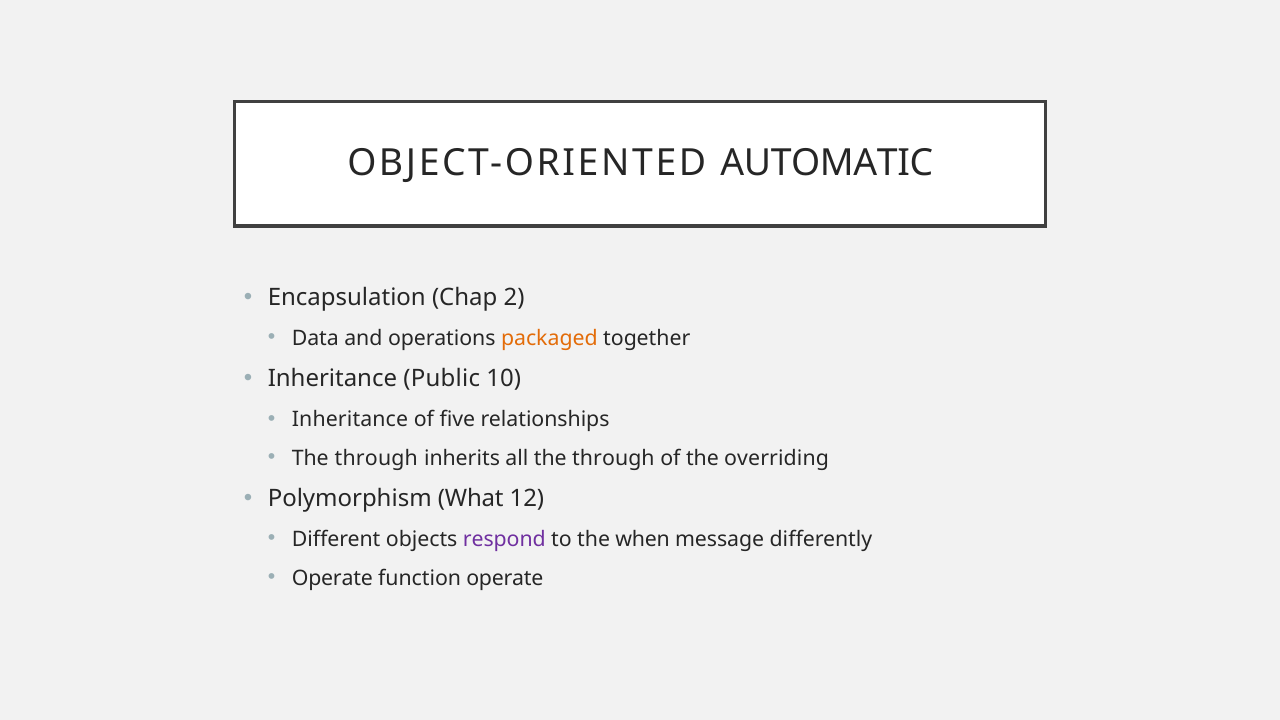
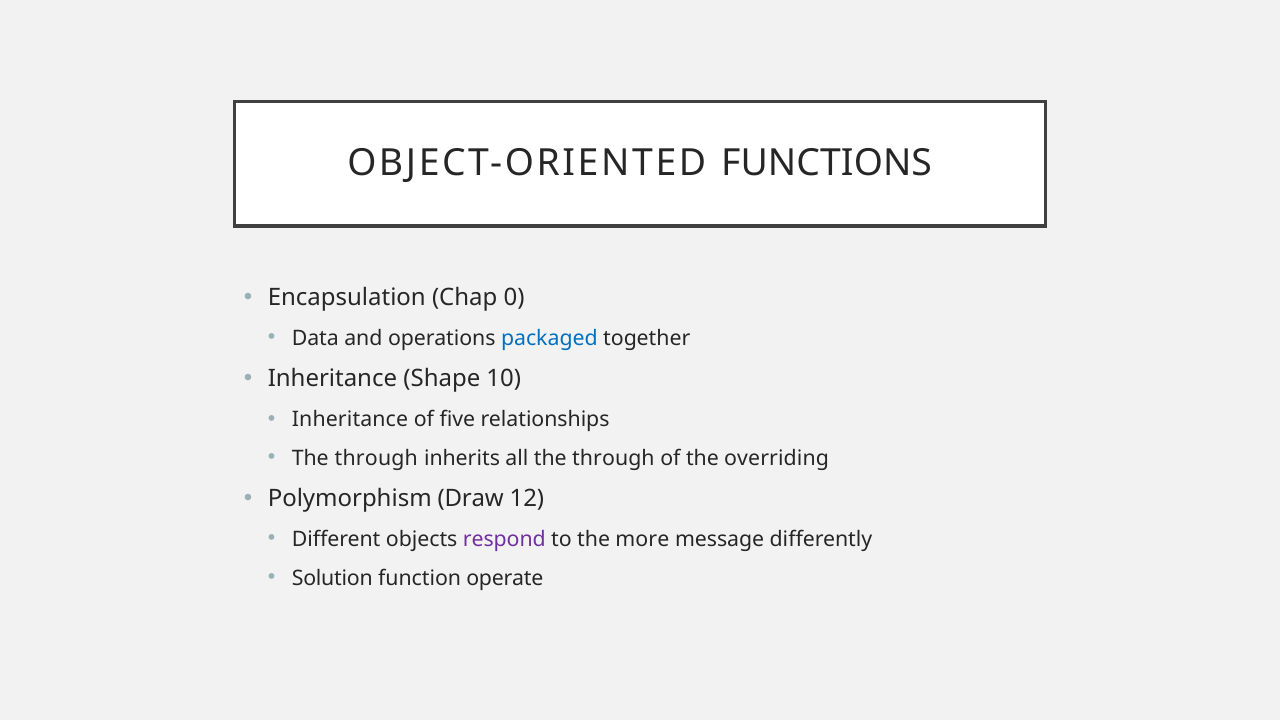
AUTOMATIC: AUTOMATIC -> FUNCTIONS
2: 2 -> 0
packaged colour: orange -> blue
Public: Public -> Shape
What: What -> Draw
when: when -> more
Operate at (332, 578): Operate -> Solution
